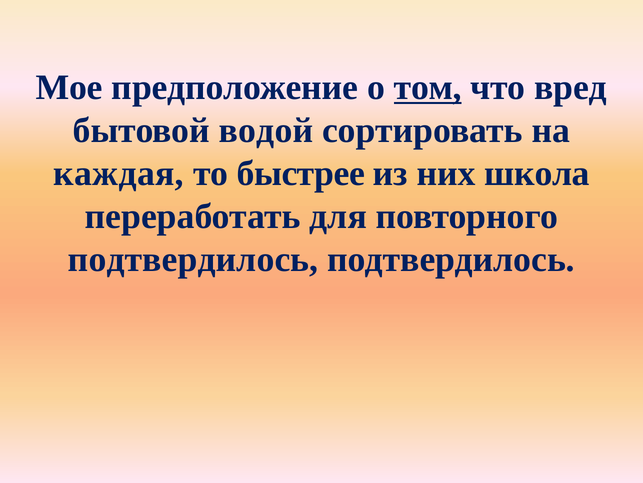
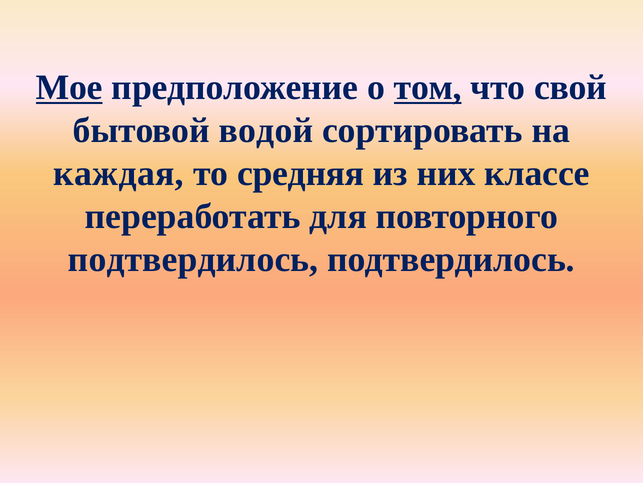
Мое underline: none -> present
вред: вред -> свой
быстрее: быстрее -> средняя
школа: школа -> классе
